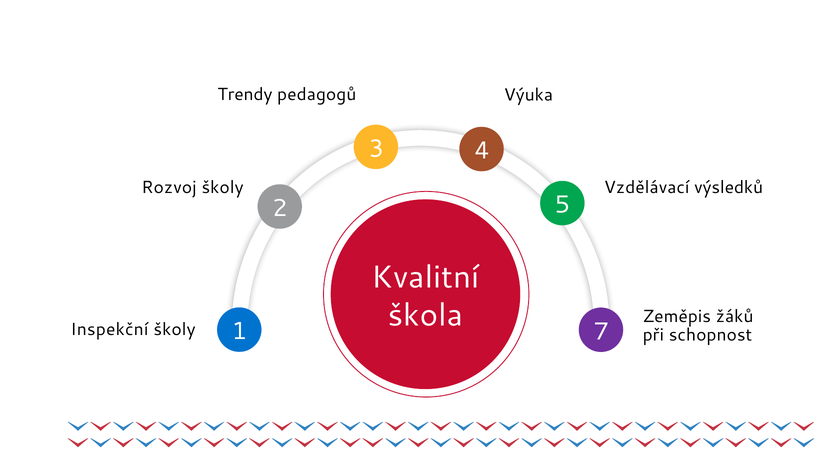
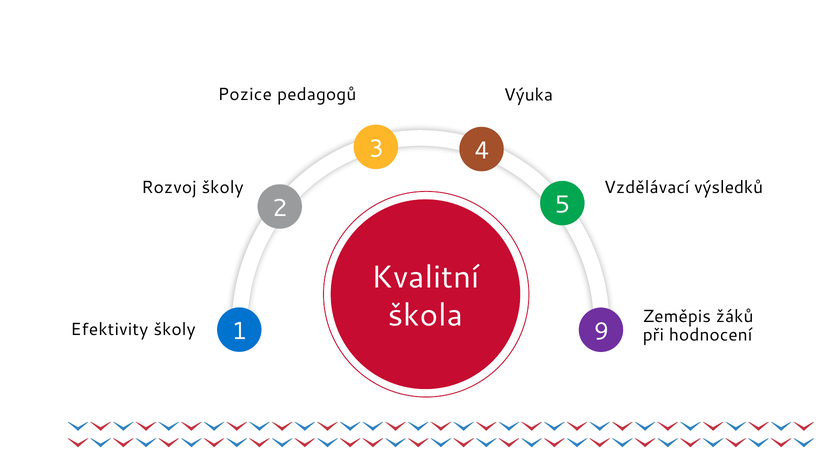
Trendy: Trendy -> Pozice
7: 7 -> 9
Inspekční: Inspekční -> Efektivity
schopnost: schopnost -> hodnocení
